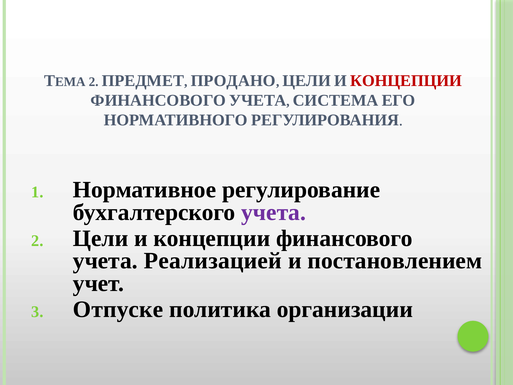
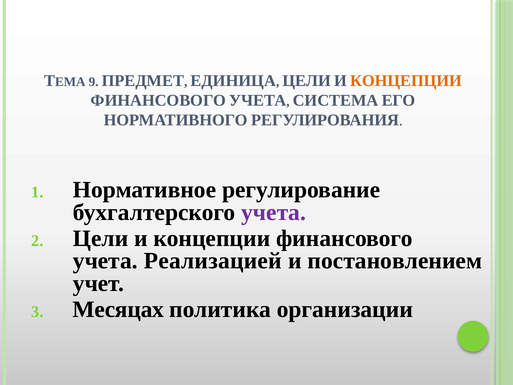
2 at (94, 82): 2 -> 9
ПРОДАНО: ПРОДАНО -> ЕДИНИЦА
КОНЦЕПЦИИ at (406, 81) colour: red -> orange
Отпуске: Отпуске -> Месяцах
